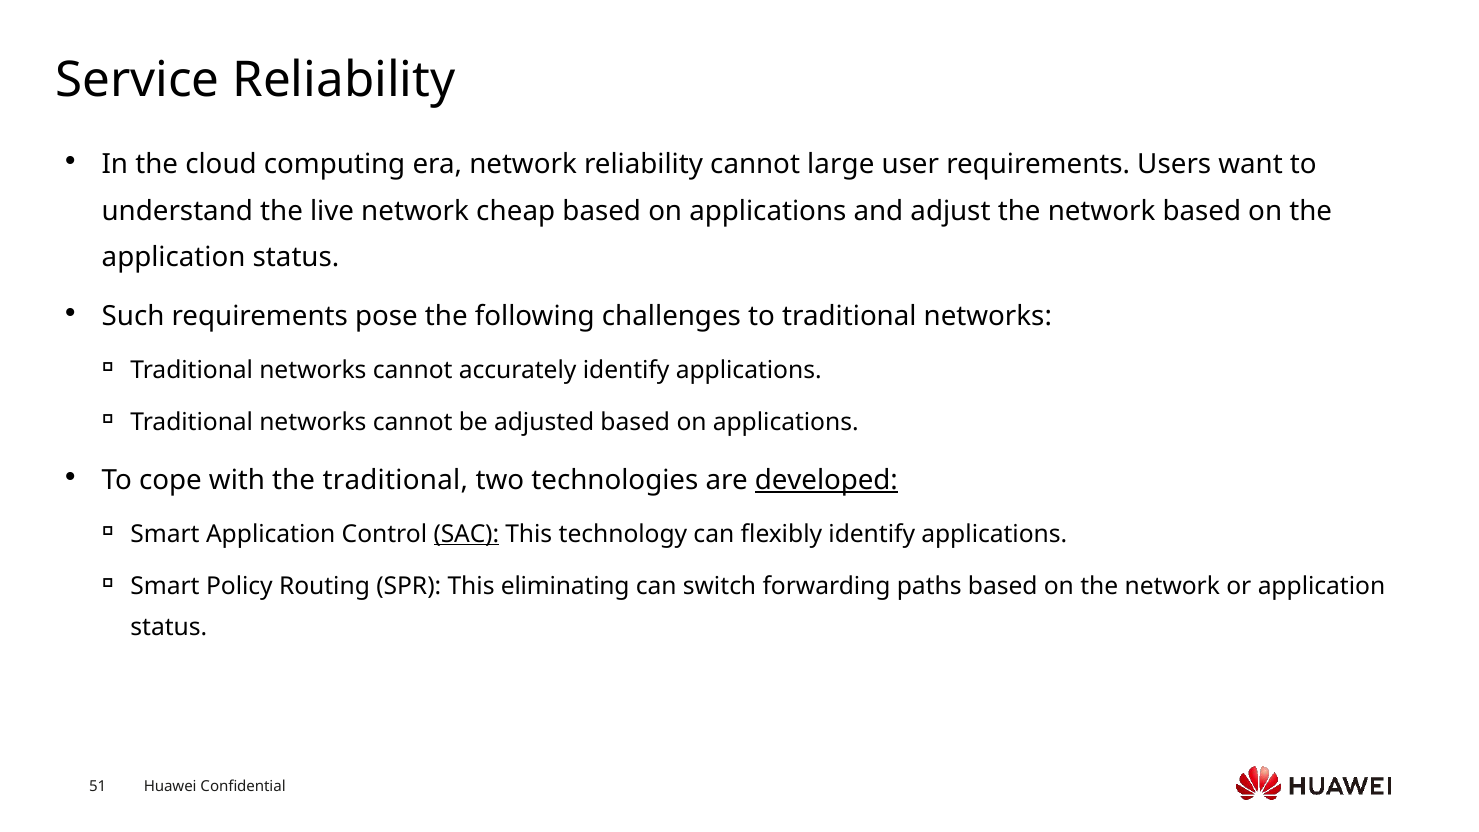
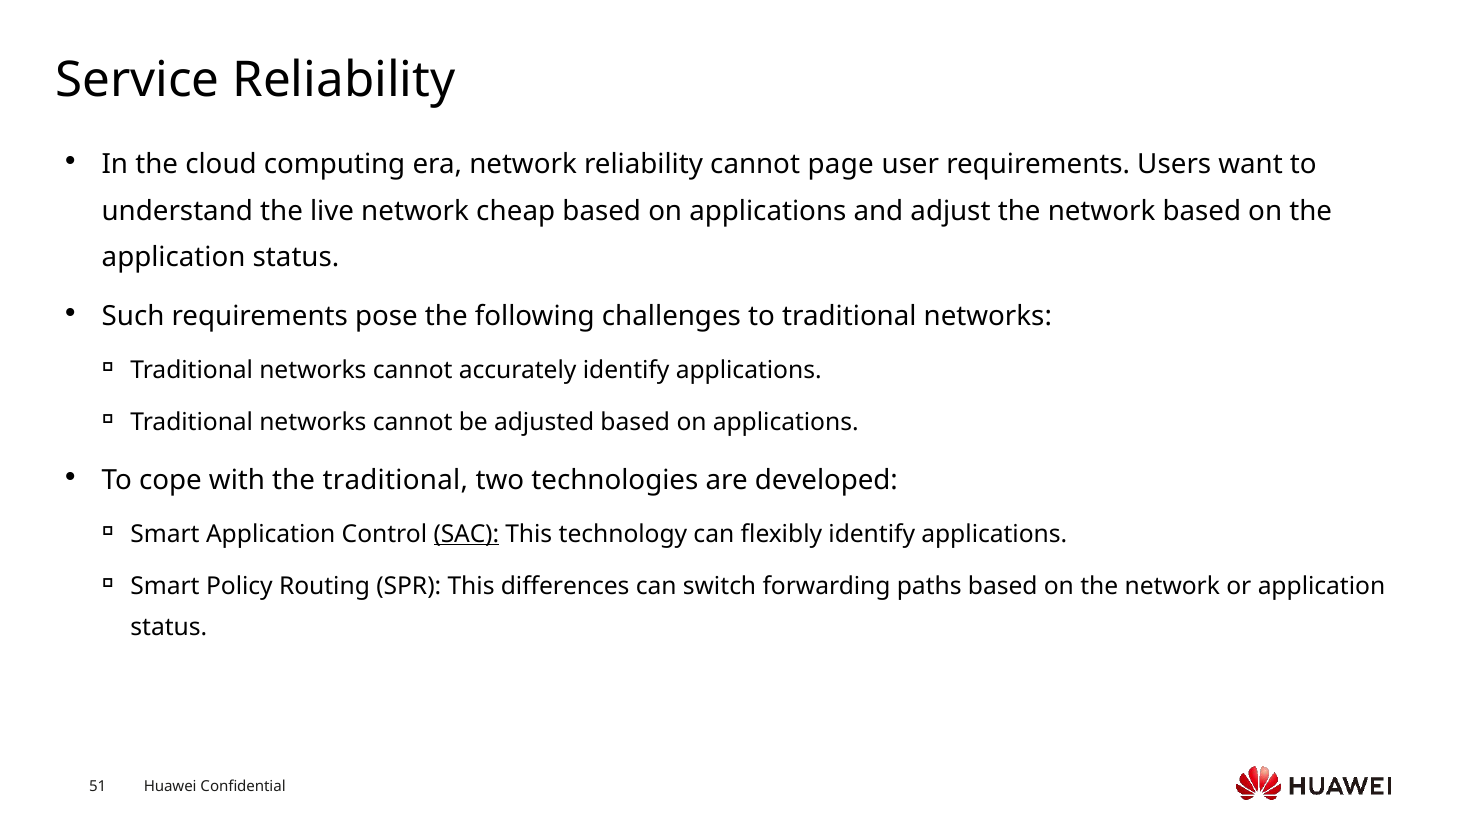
large: large -> page
developed underline: present -> none
eliminating: eliminating -> differences
